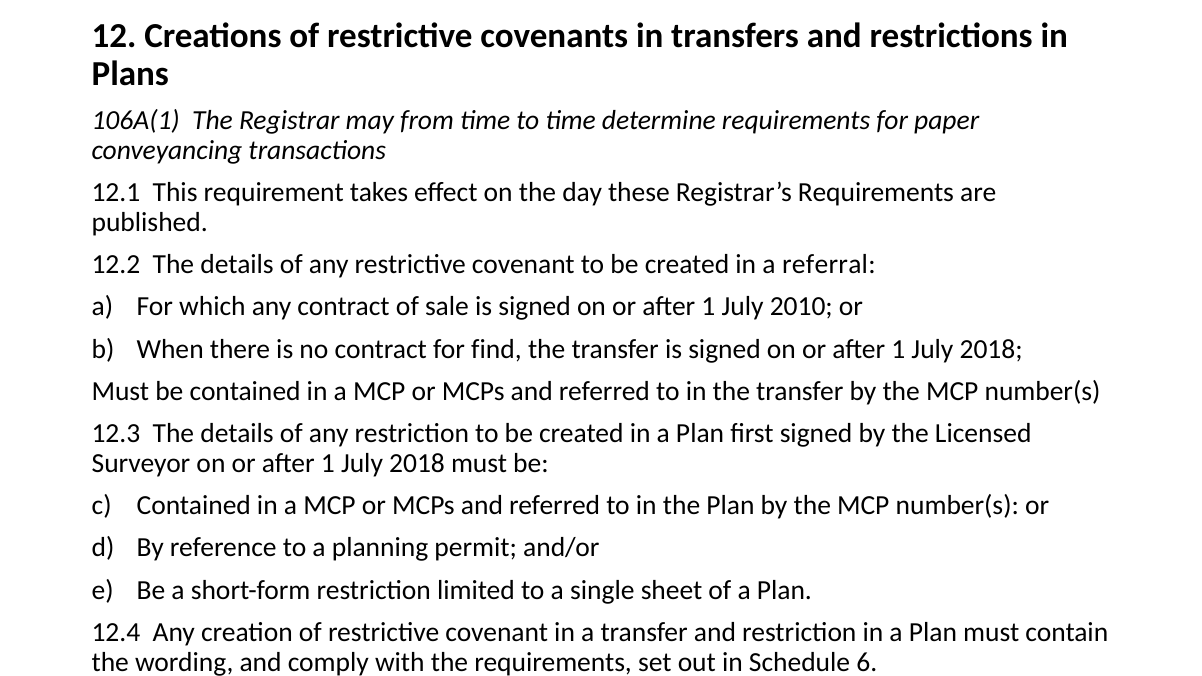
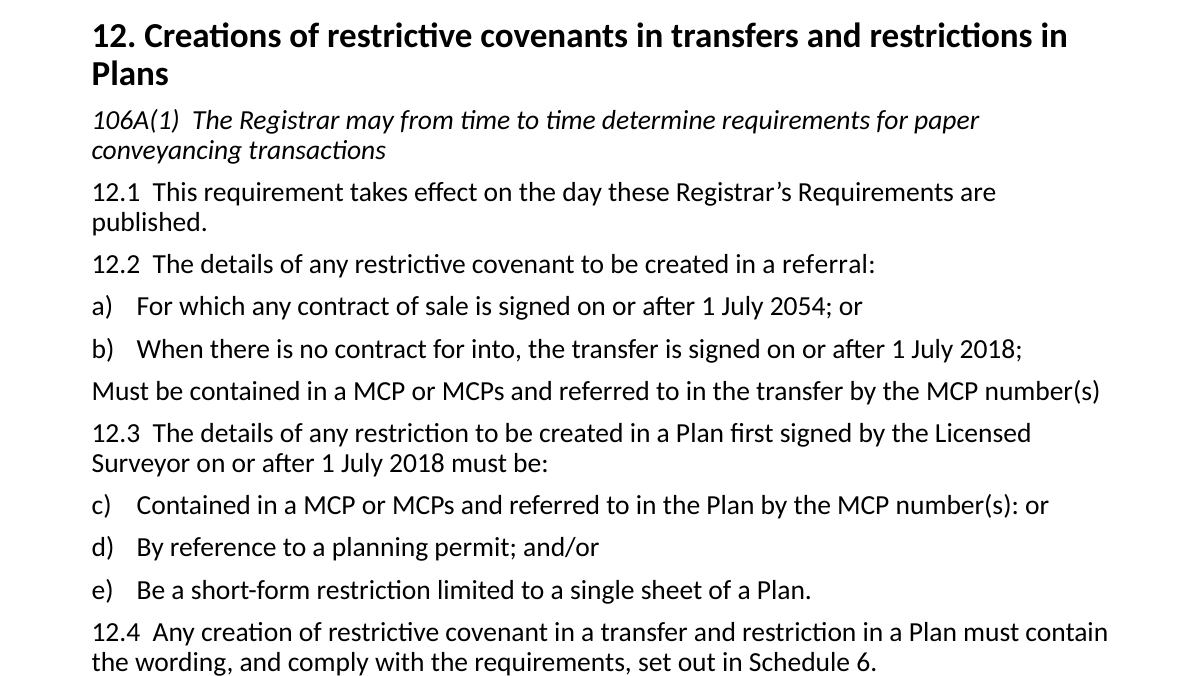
2010: 2010 -> 2054
find: find -> into
